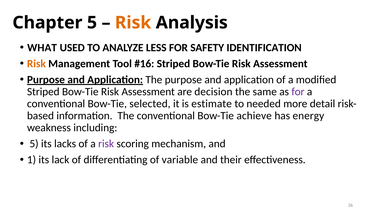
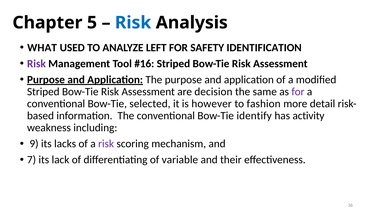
Risk at (133, 23) colour: orange -> blue
LESS: LESS -> LEFT
Risk at (36, 64) colour: orange -> purple
estimate: estimate -> however
needed: needed -> fashion
achieve: achieve -> identify
energy: energy -> activity
5 at (34, 144): 5 -> 9
1: 1 -> 7
